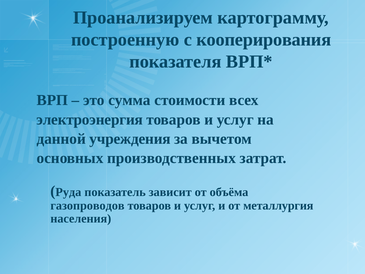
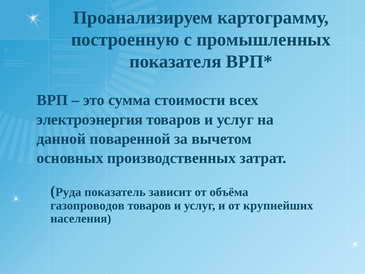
кооперирования: кооперирования -> промышленных
учреждения: учреждения -> поваренной
металлургия: металлургия -> крупнейших
